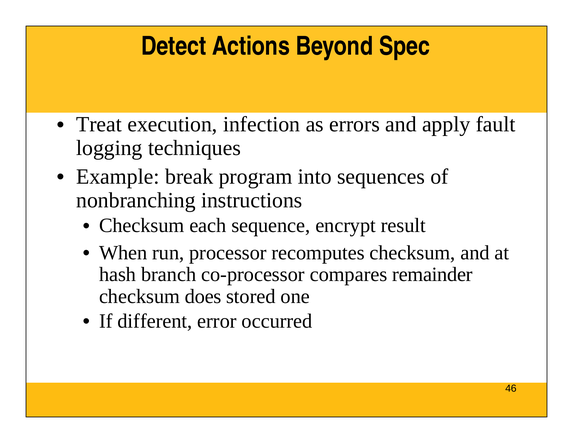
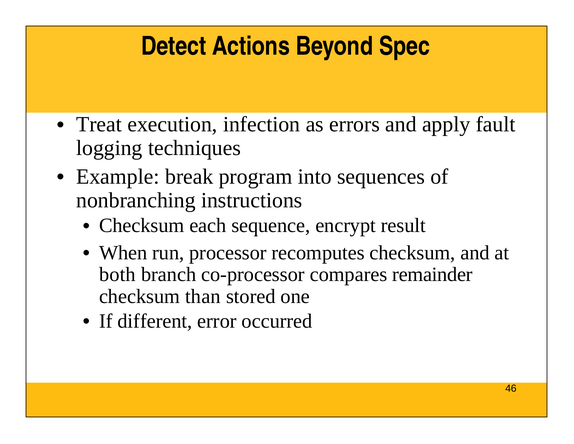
hash: hash -> both
does: does -> than
